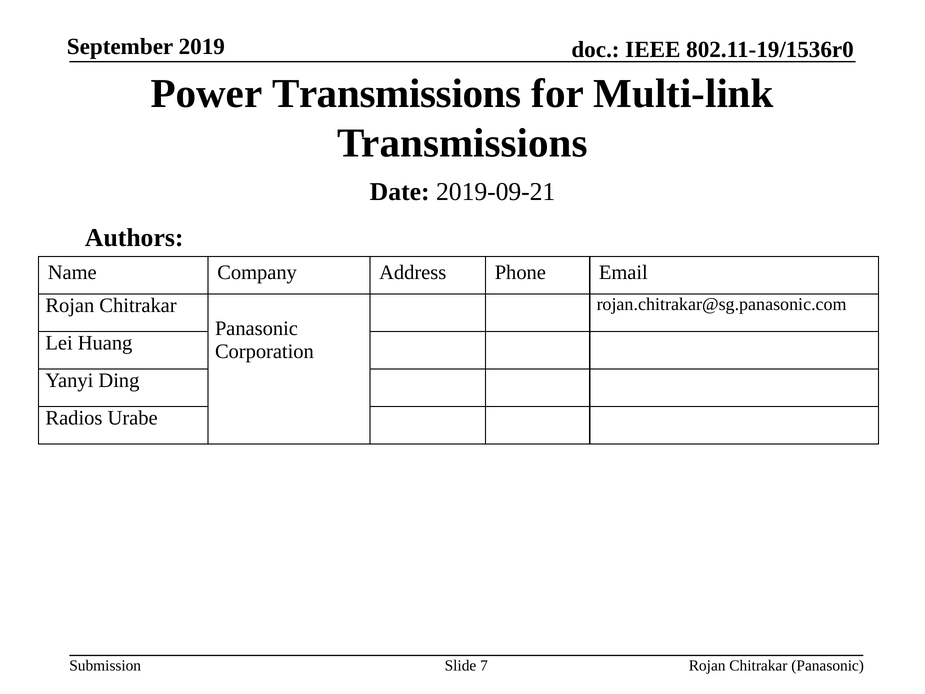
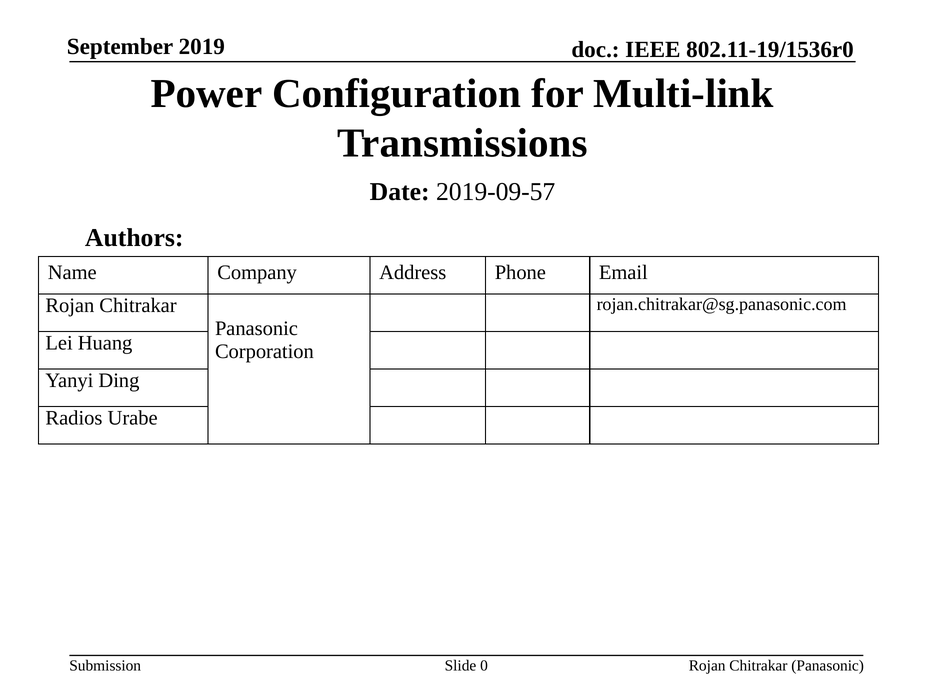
Power Transmissions: Transmissions -> Configuration
2019-09-21: 2019-09-21 -> 2019-09-57
7: 7 -> 0
